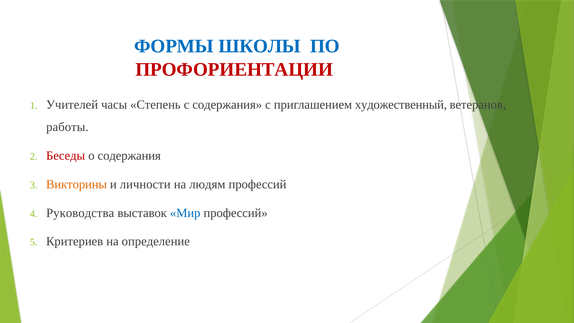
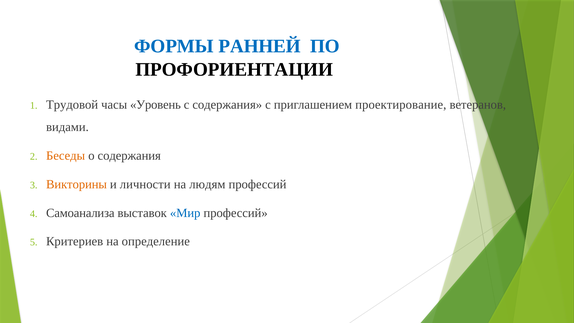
ШКОЛЫ: ШКОЛЫ -> РАННЕЙ
ПРОФОРИЕНТАЦИИ colour: red -> black
Учителей: Учителей -> Трудовой
Степень: Степень -> Уровень
художественный: художественный -> проектирование
работы: работы -> видами
Беседы colour: red -> orange
Руководства: Руководства -> Самоанализа
